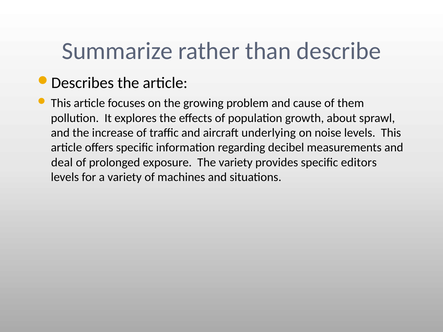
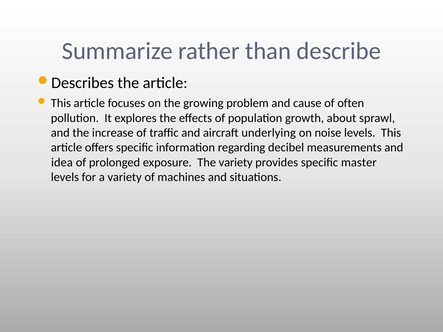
them: them -> often
deal: deal -> idea
editors: editors -> master
